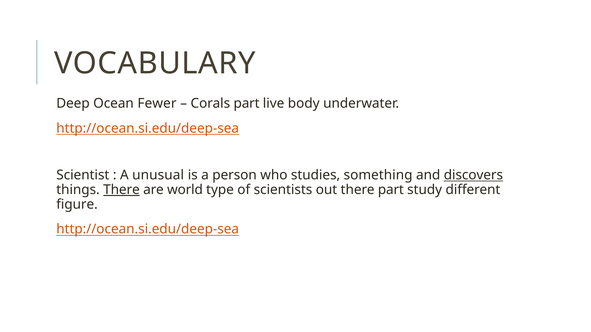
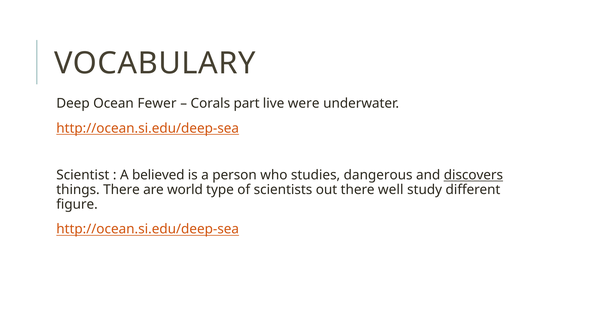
body: body -> were
unusual: unusual -> believed
something: something -> dangerous
There at (121, 190) underline: present -> none
there part: part -> well
